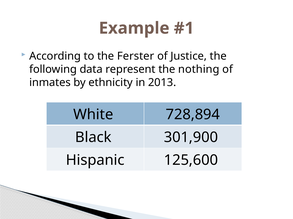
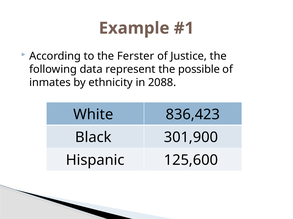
nothing: nothing -> possible
2013: 2013 -> 2088
728,894: 728,894 -> 836,423
